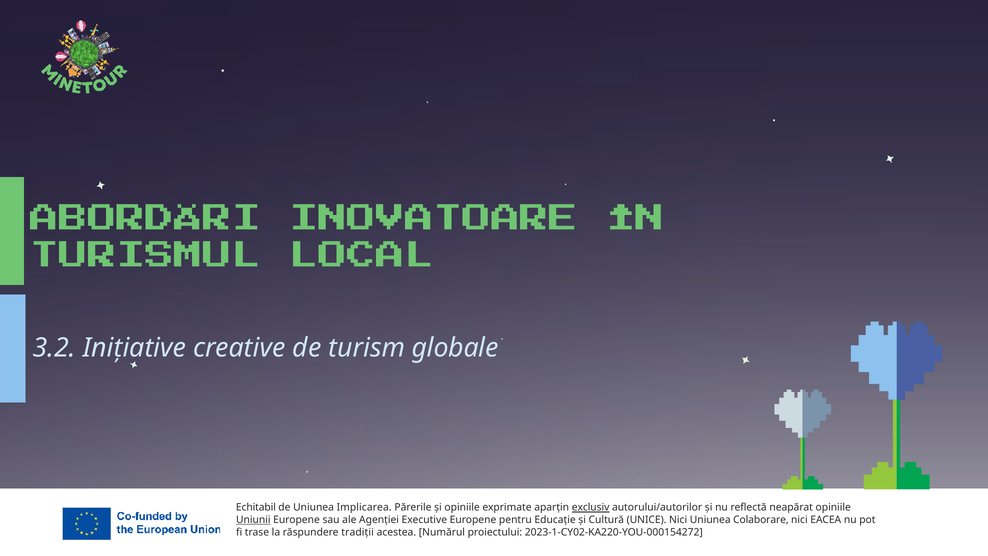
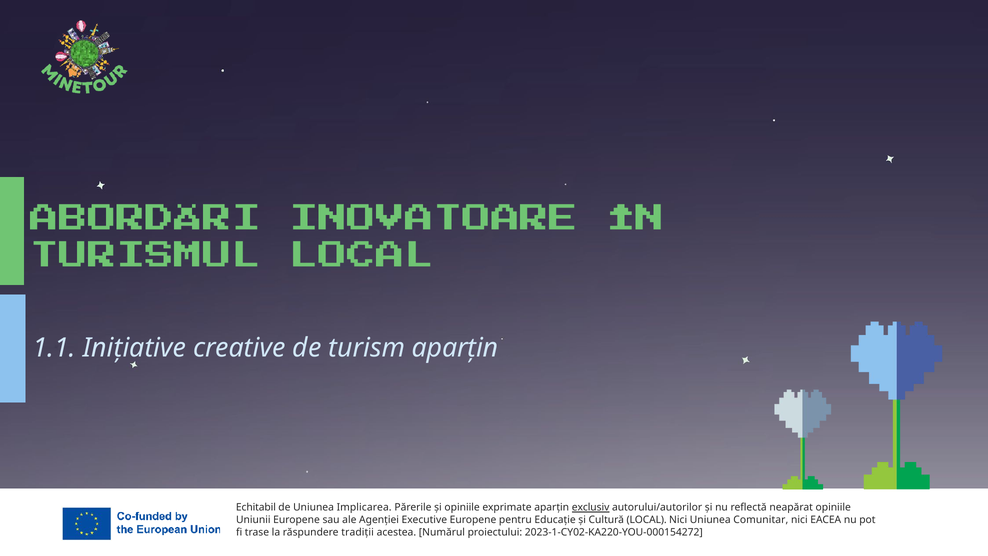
3.2: 3.2 -> 1.1
turism globale: globale -> aparțin
Uniunii underline: present -> none
Cultură UNICE: UNICE -> LOCAL
Colaborare: Colaborare -> Comunitar
